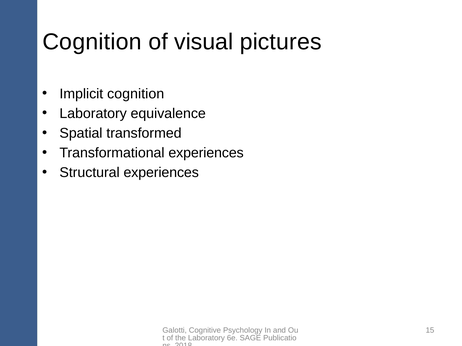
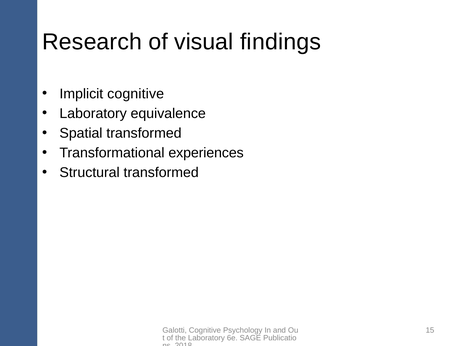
Cognition at (92, 42): Cognition -> Research
pictures: pictures -> findings
Implicit cognition: cognition -> cognitive
Structural experiences: experiences -> transformed
